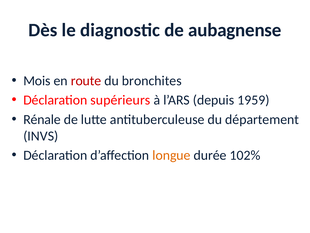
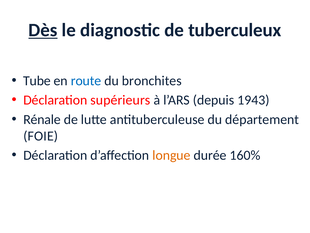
Dès underline: none -> present
aubagnense: aubagnense -> tuberculeux
Mois: Mois -> Tube
route colour: red -> blue
1959: 1959 -> 1943
INVS: INVS -> FOIE
102%: 102% -> 160%
